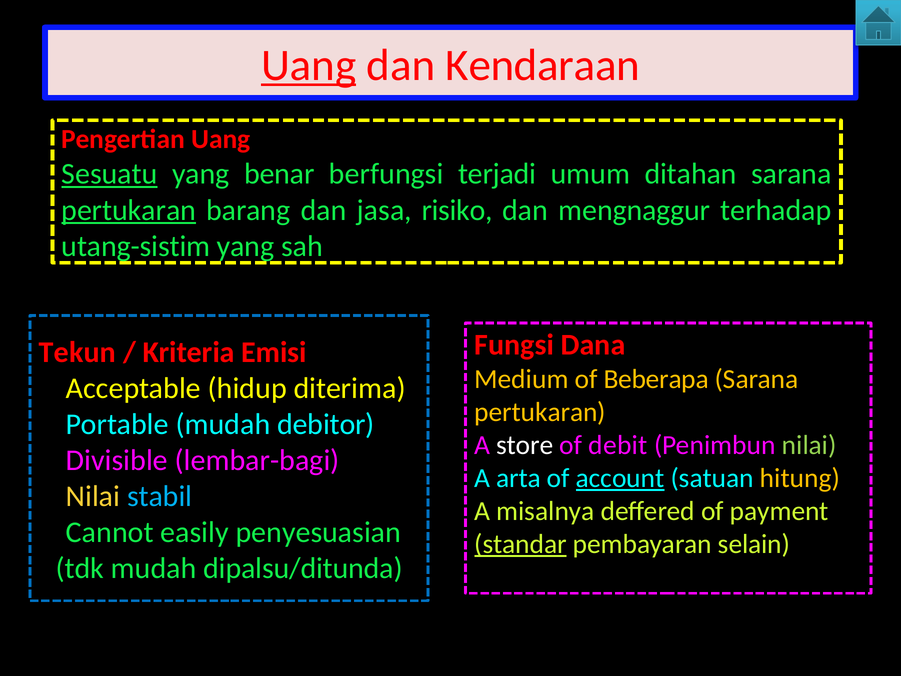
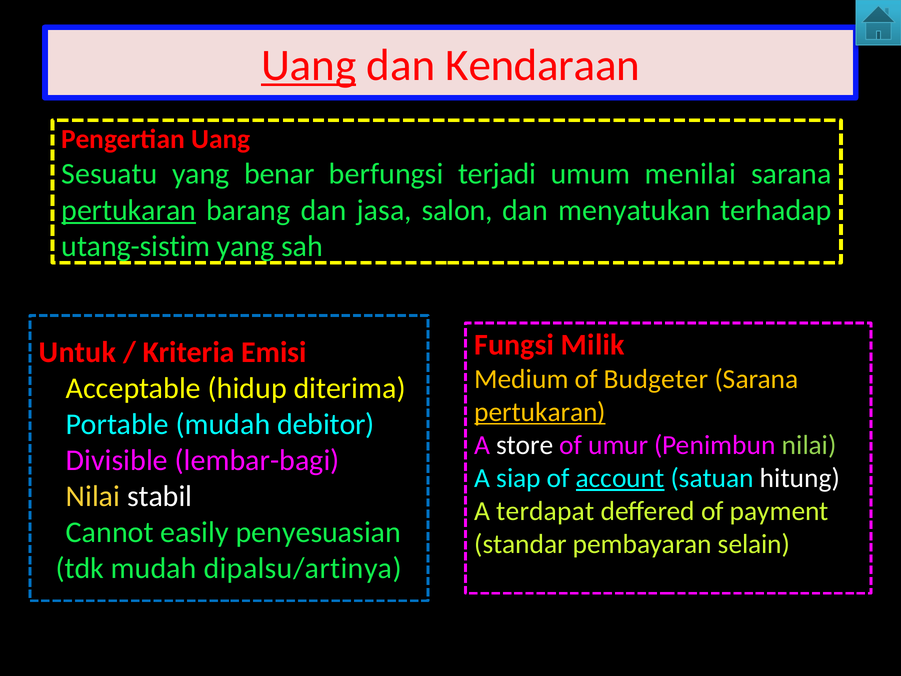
Sesuatu underline: present -> none
ditahan: ditahan -> menilai
risiko: risiko -> salon
mengnaggur: mengnaggur -> menyatukan
Dana: Dana -> Milik
Tekun: Tekun -> Untuk
Beberapa: Beberapa -> Budgeter
pertukaran at (540, 412) underline: none -> present
debit: debit -> umur
arta: arta -> siap
hitung colour: yellow -> white
stabil colour: light blue -> white
misalnya: misalnya -> terdapat
standar underline: present -> none
dipalsu/ditunda: dipalsu/ditunda -> dipalsu/artinya
